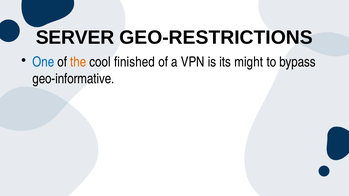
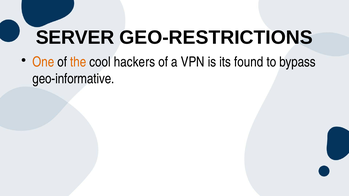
One colour: blue -> orange
finished: finished -> hackers
might: might -> found
